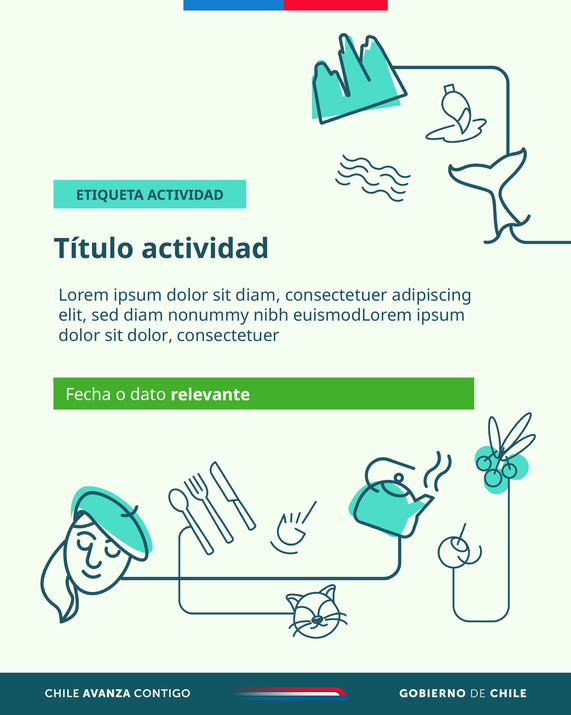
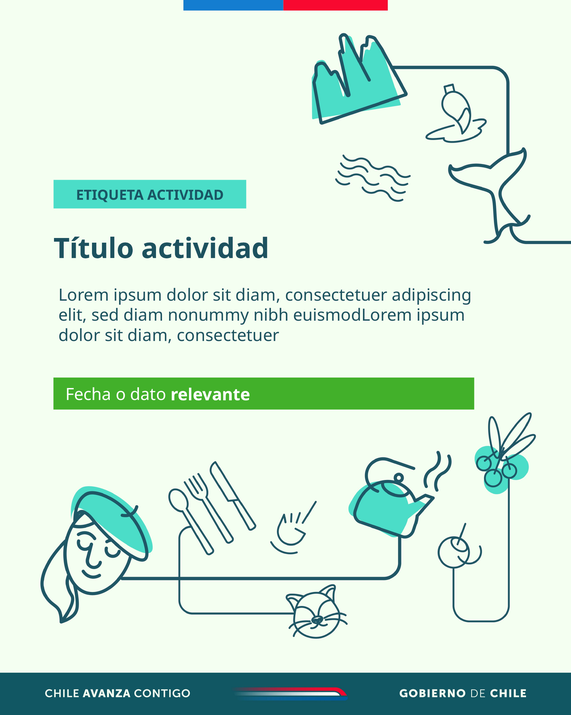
dolor at (150, 336): dolor -> diam
